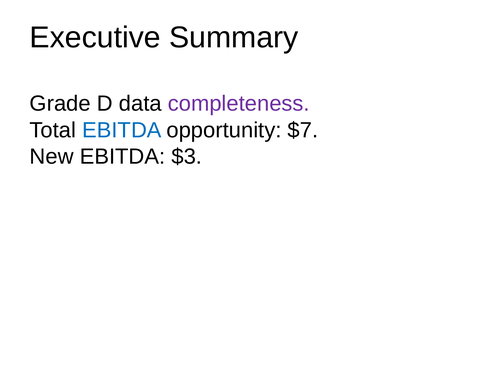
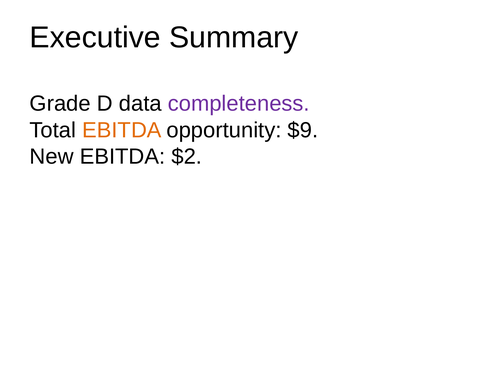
EBITDA at (122, 130) colour: blue -> orange
$7: $7 -> $9
$3: $3 -> $2
